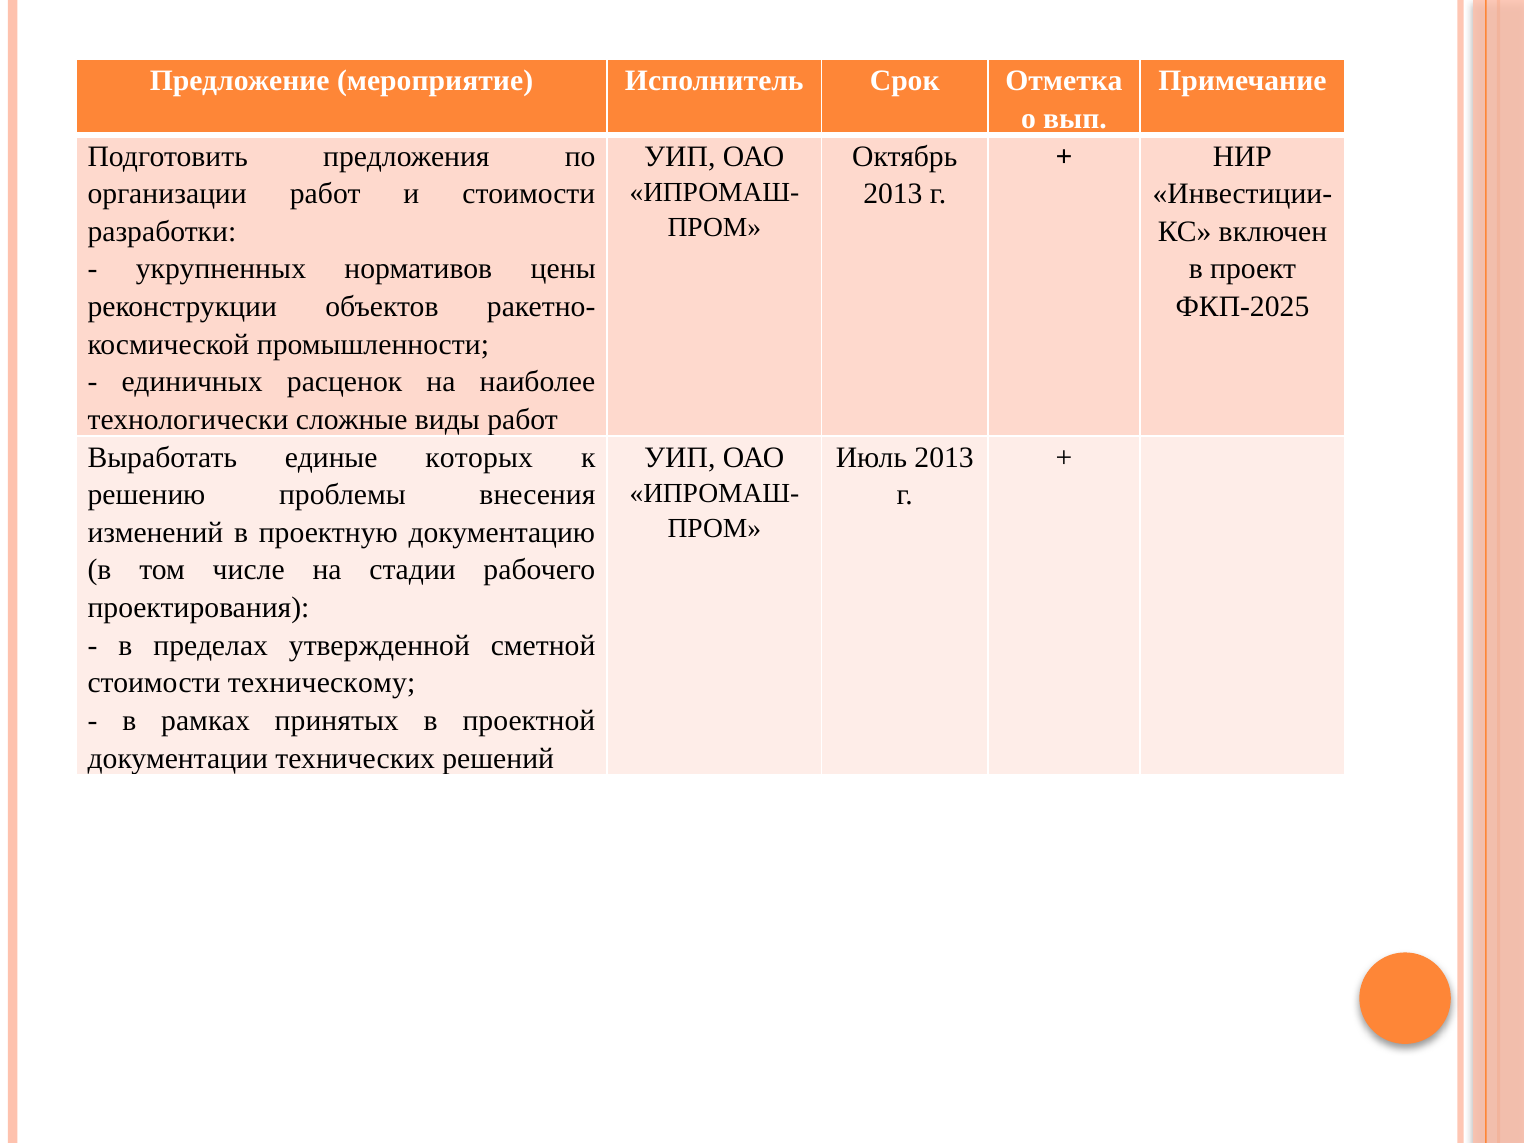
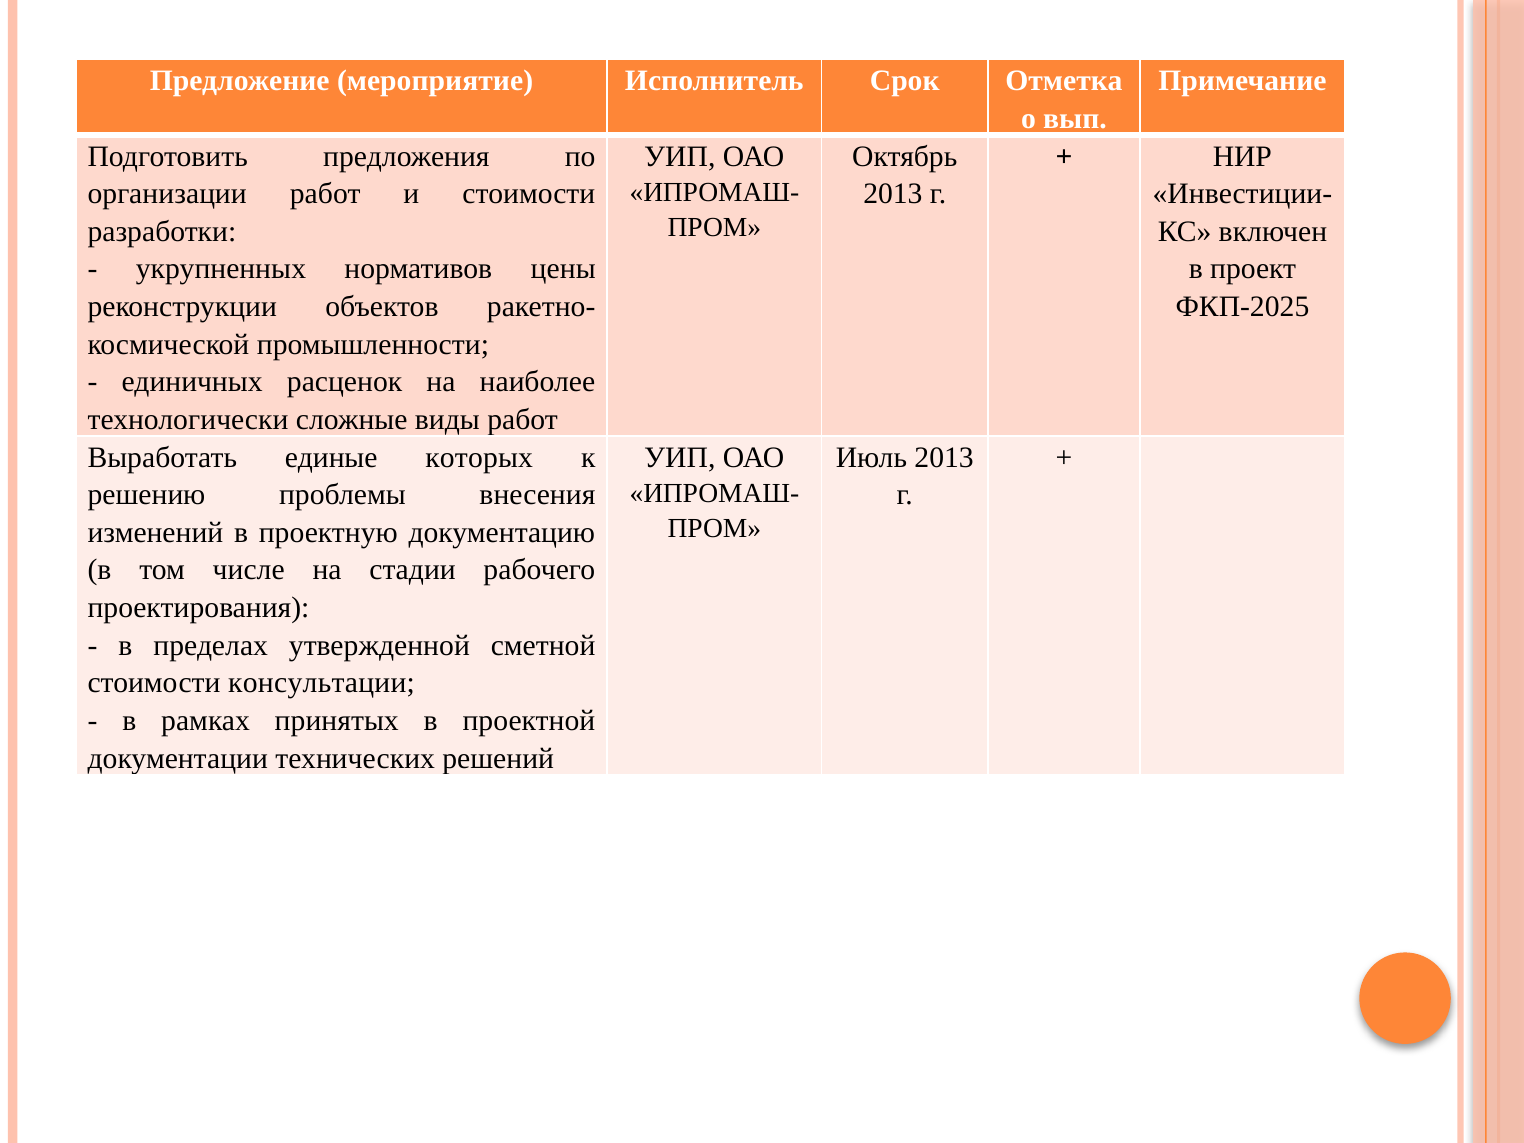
техническому: техническому -> консультации
